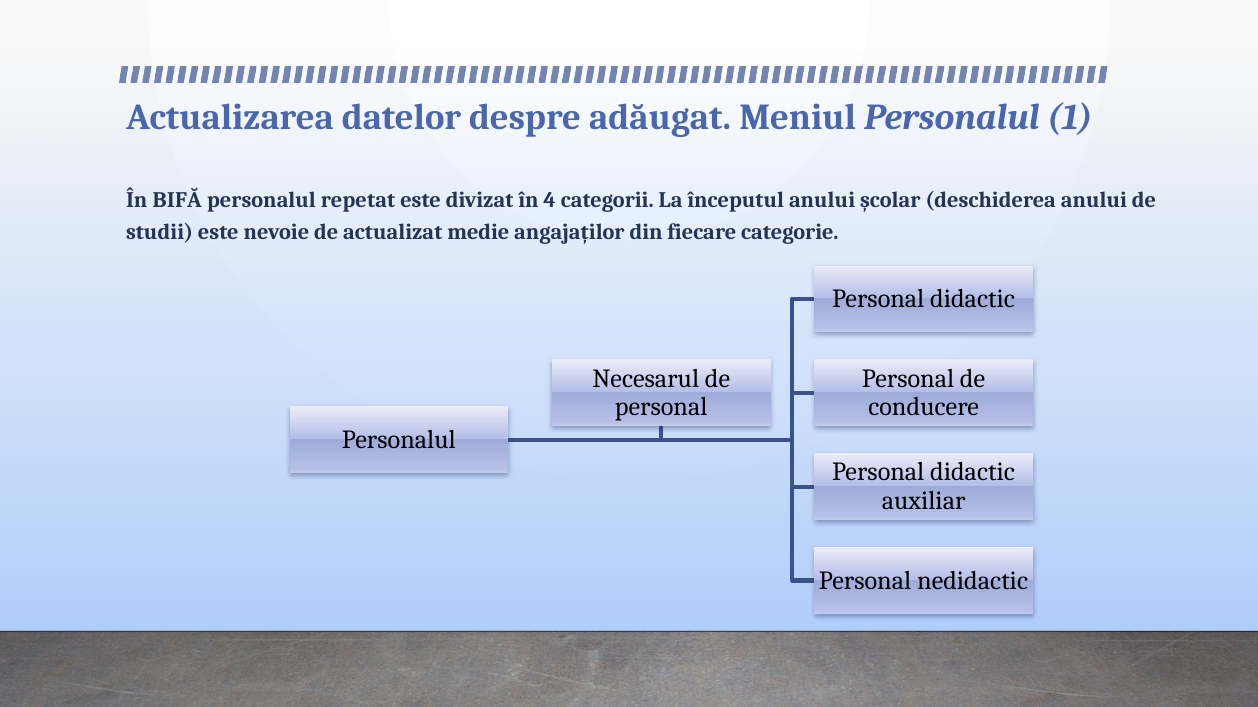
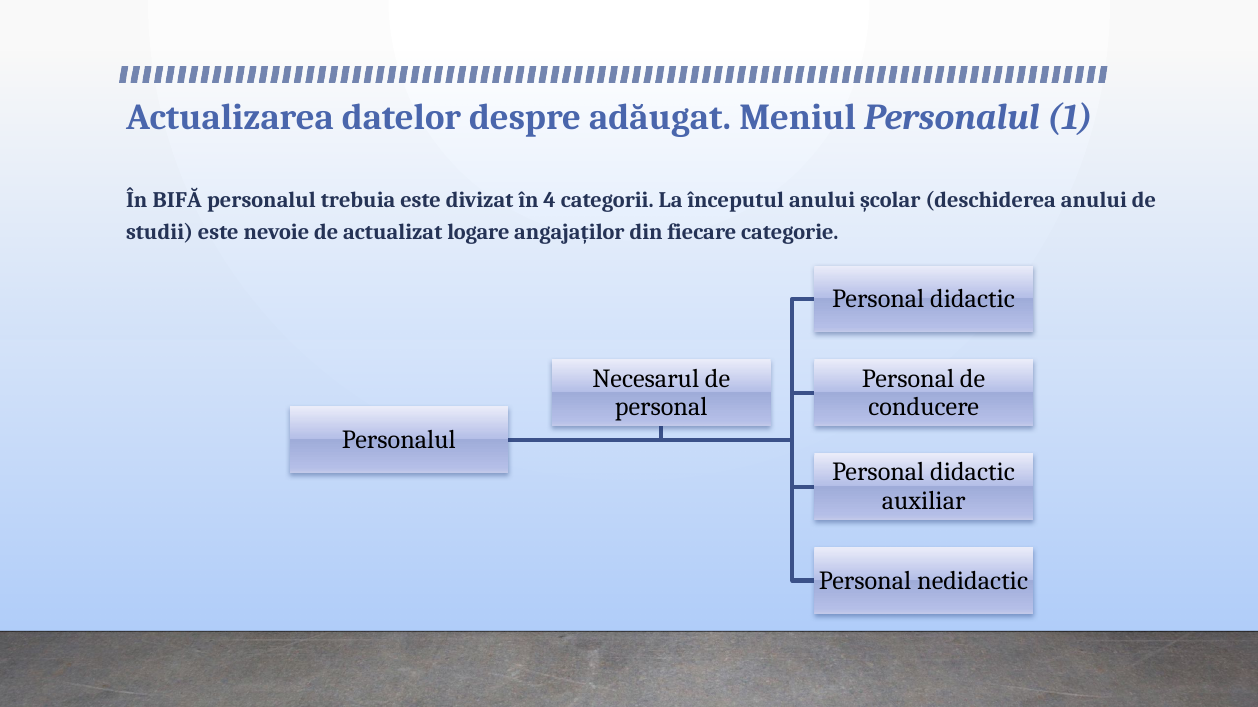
repetat: repetat -> trebuia
medie: medie -> logare
